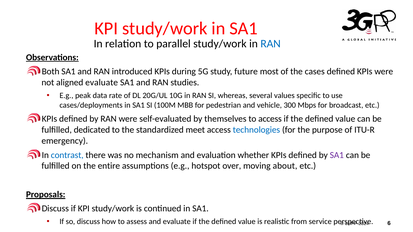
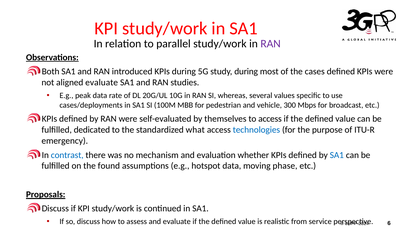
RAN at (271, 44) colour: blue -> purple
study future: future -> during
meet: meet -> what
SA1 at (337, 155) colour: purple -> blue
entire: entire -> found
hotspot over: over -> data
about: about -> phase
